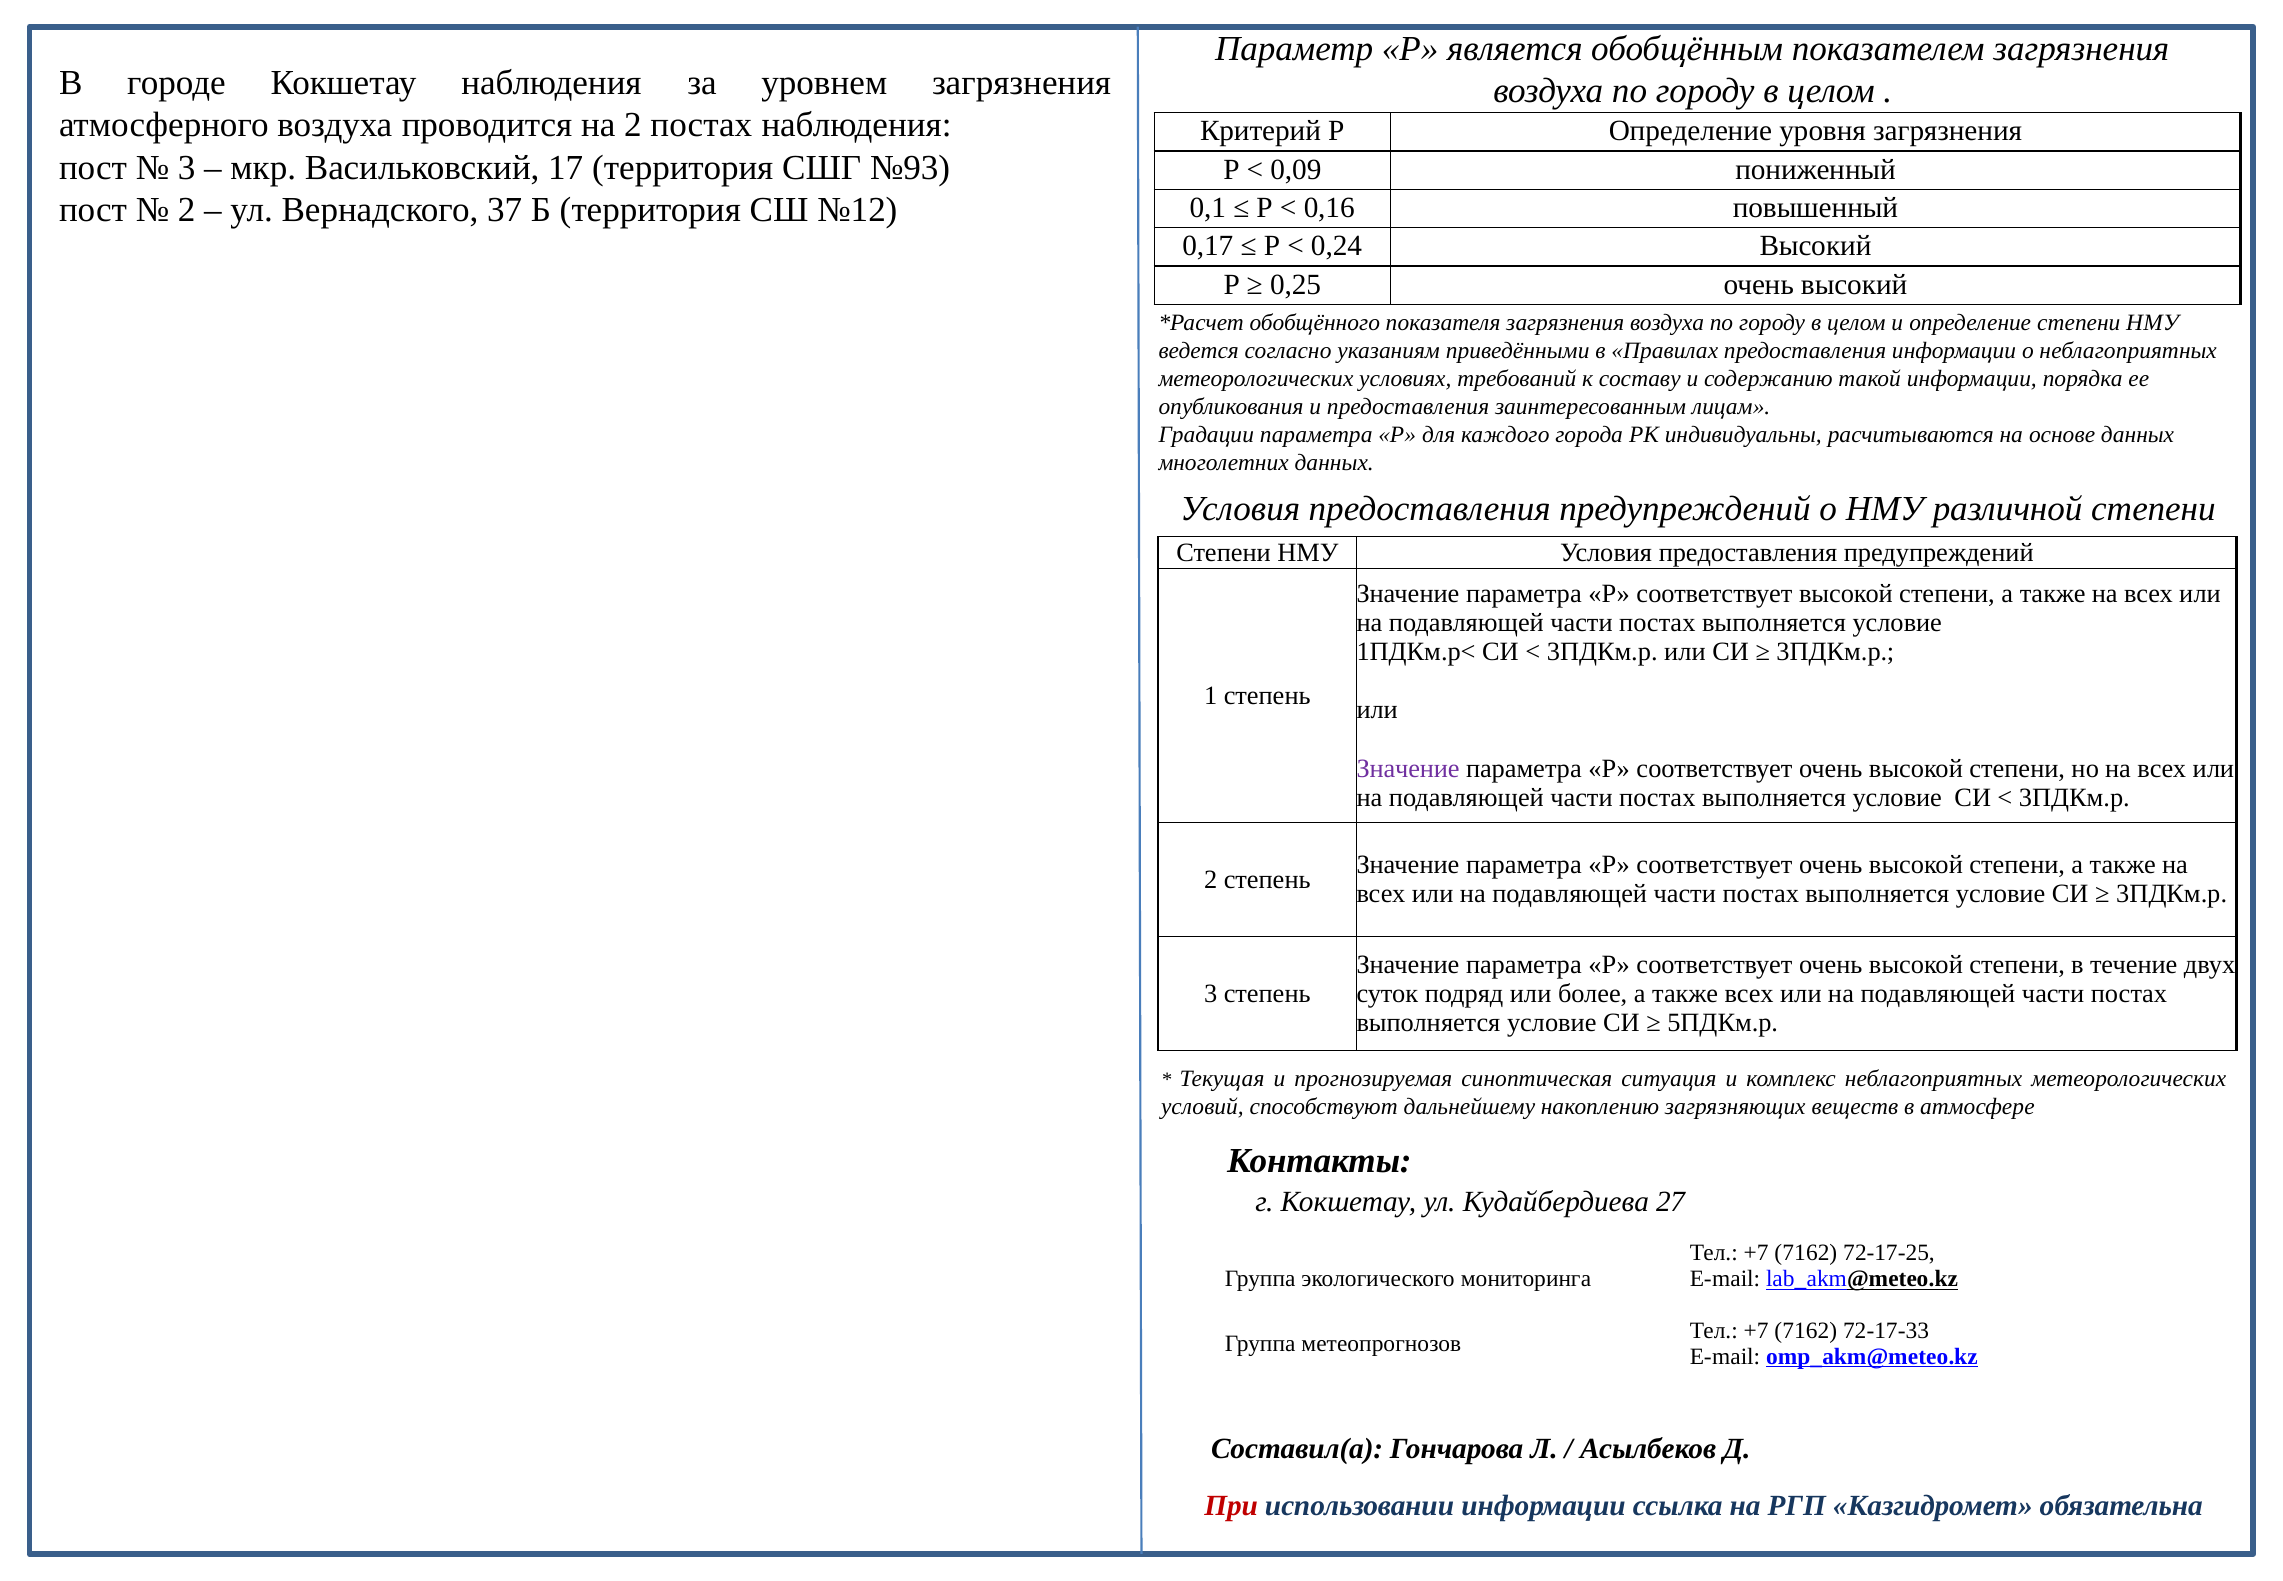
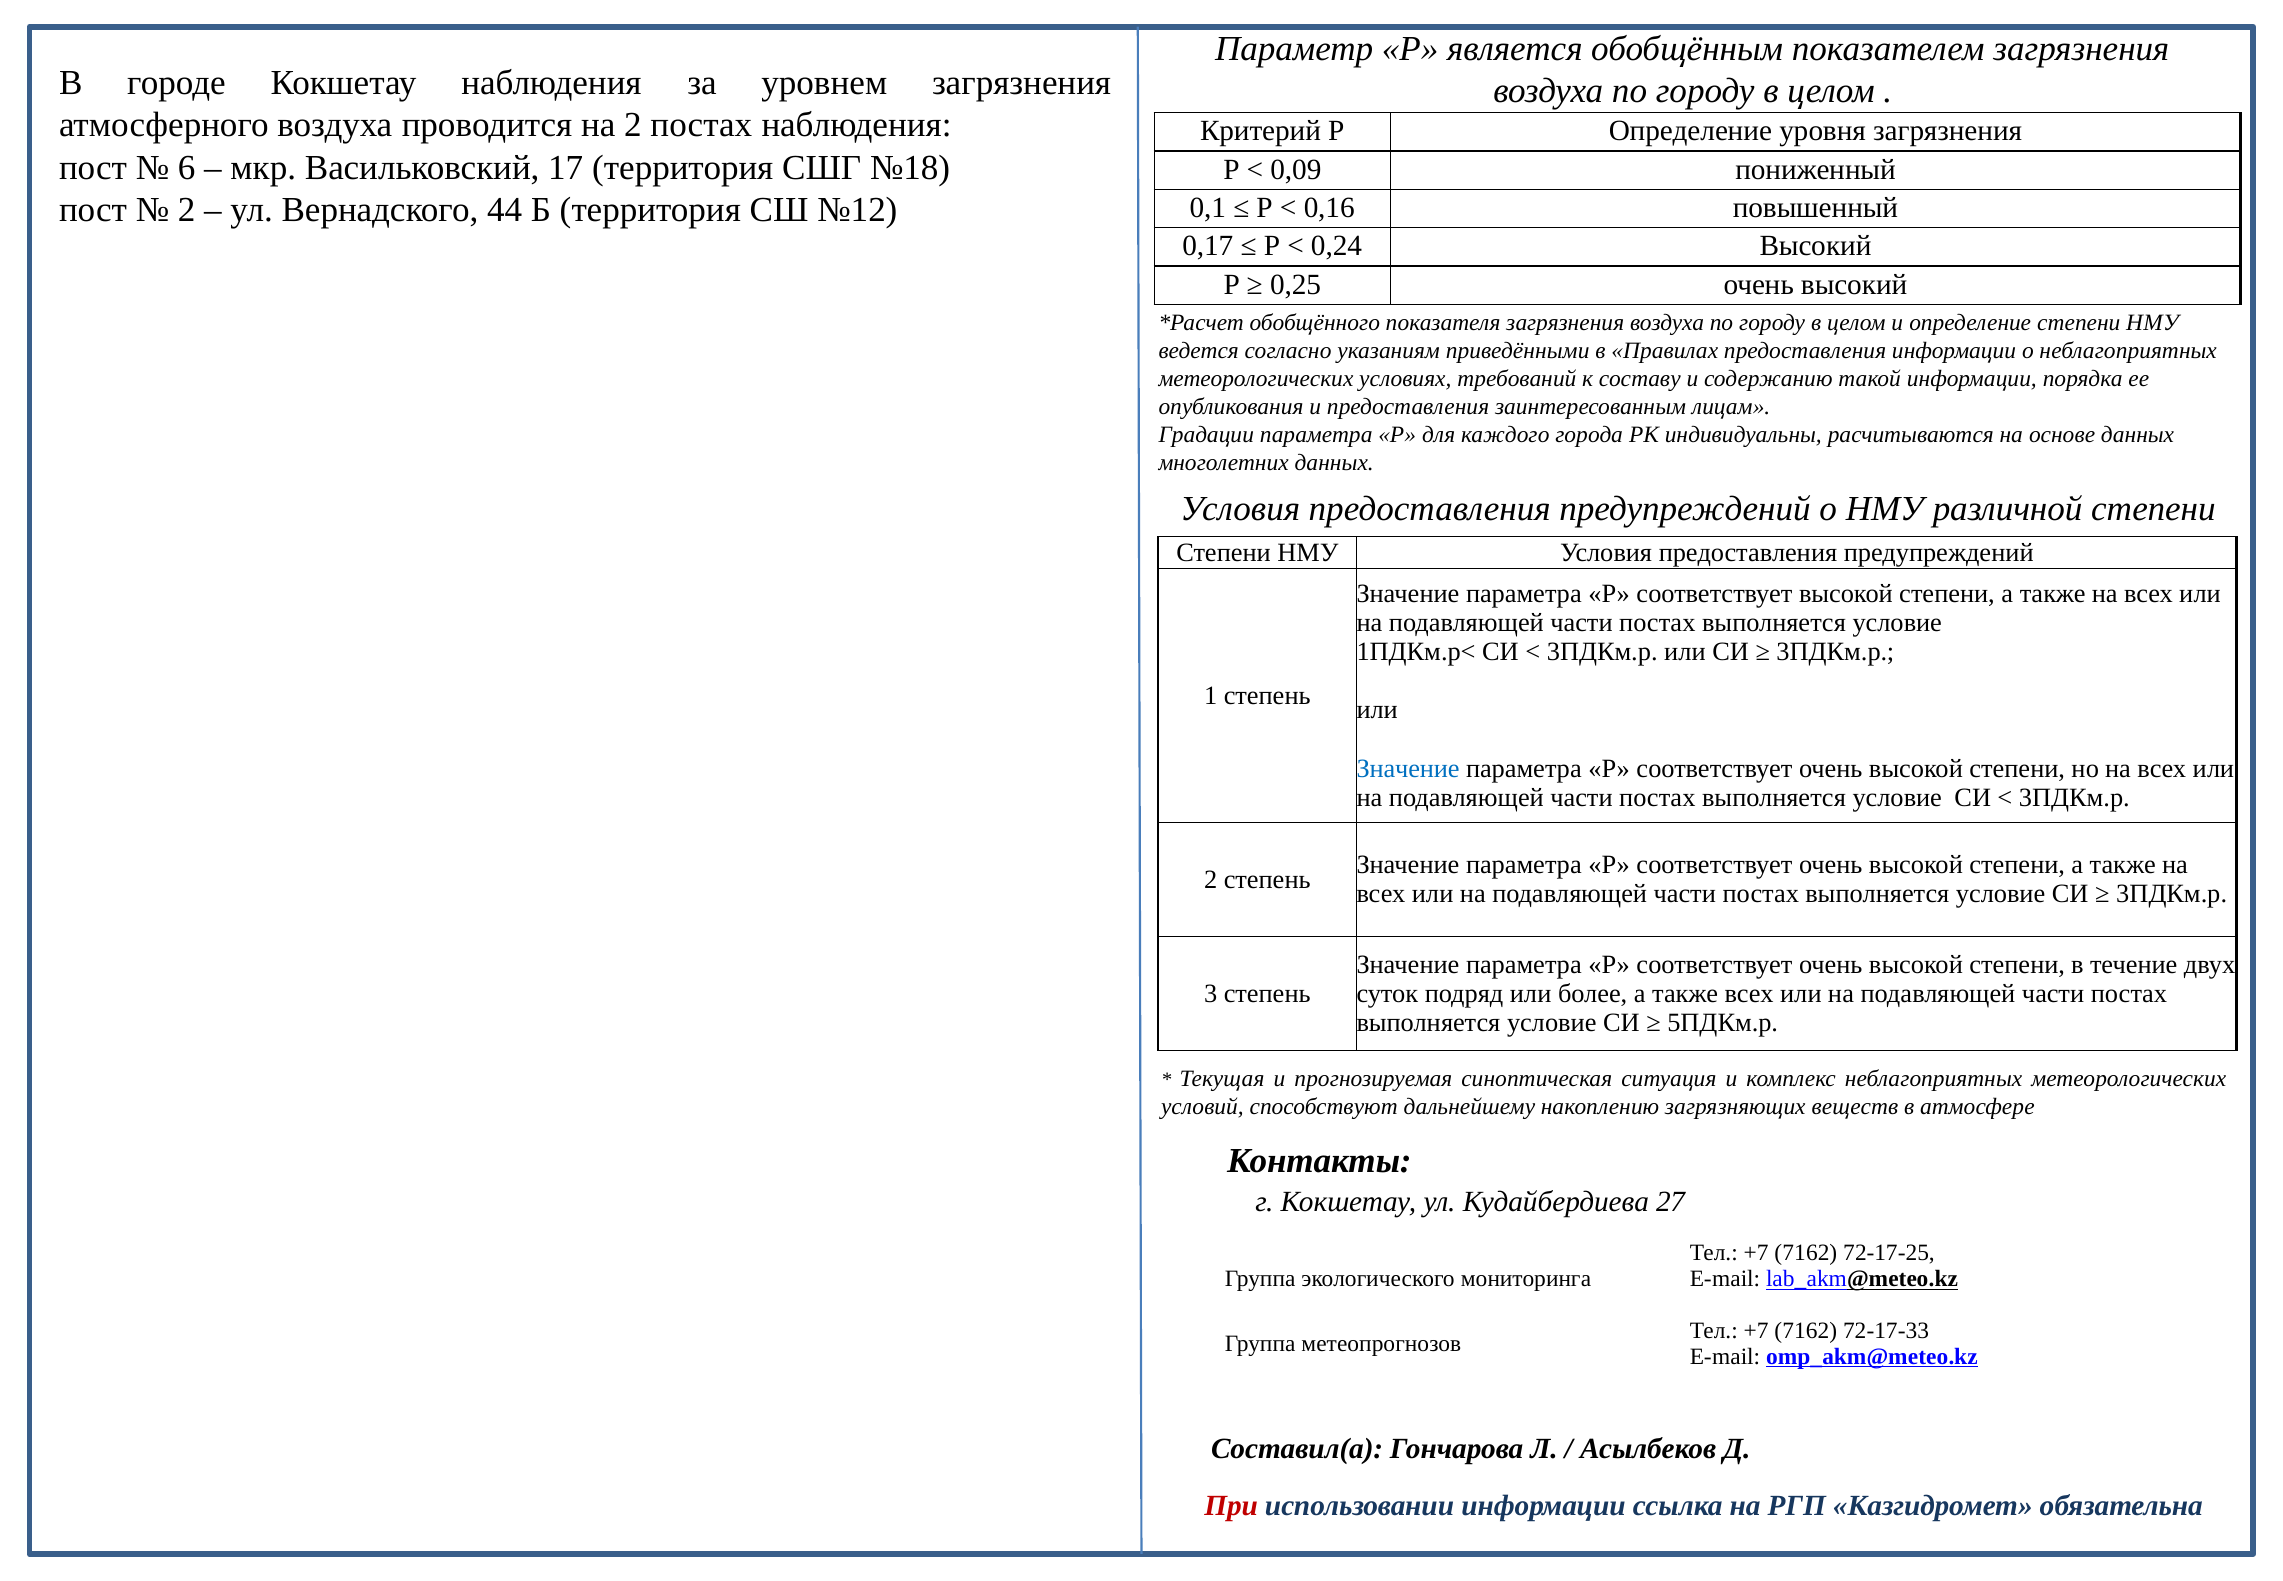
3 at (187, 167): 3 -> 6
№93: №93 -> №18
37: 37 -> 44
Значение at (1408, 768) colour: purple -> blue
